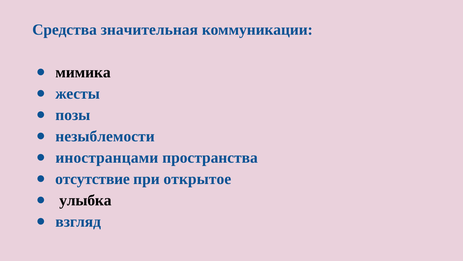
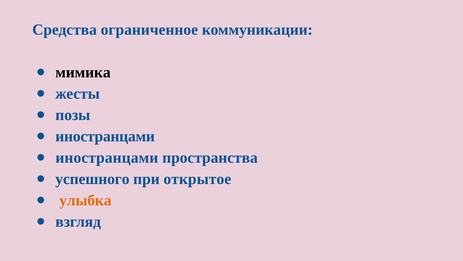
значительная: значительная -> ограниченное
незыблемости at (105, 136): незыблемости -> иностранцами
отсутствие: отсутствие -> успешного
улыбка colour: black -> orange
